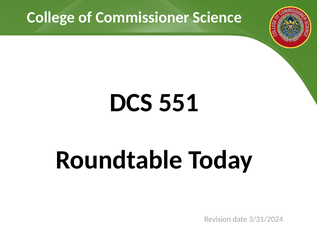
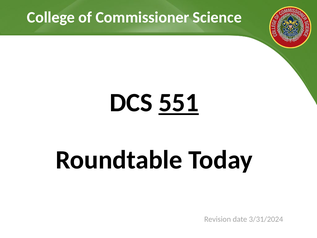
551 underline: none -> present
